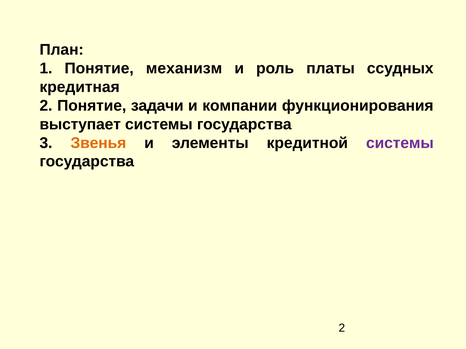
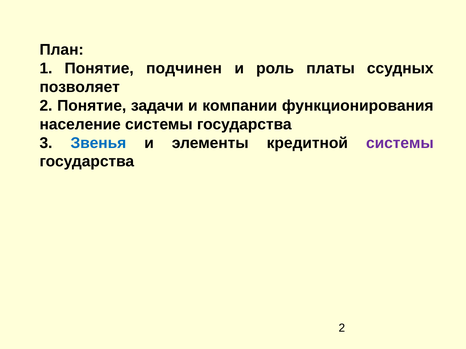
механизм: механизм -> подчинен
кредитная: кредитная -> позволяет
выступает: выступает -> население
Звенья colour: orange -> blue
